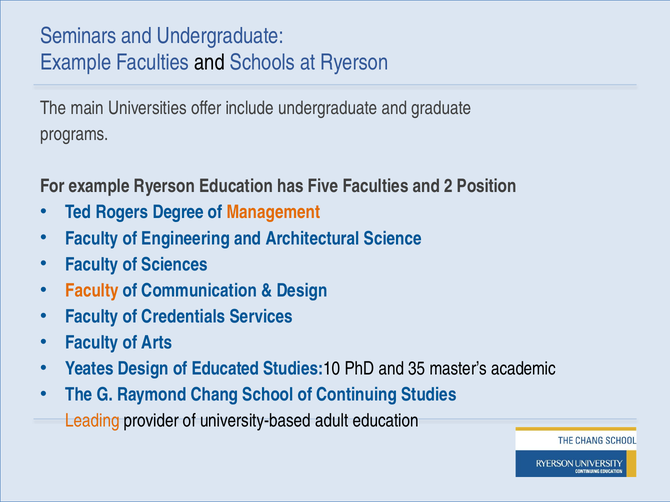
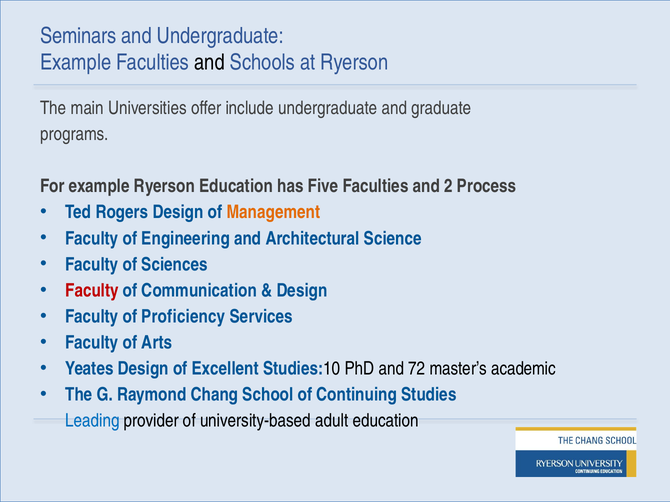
Position: Position -> Process
Rogers Degree: Degree -> Design
Faculty at (92, 291) colour: orange -> red
Credentials: Credentials -> Proficiency
Educated: Educated -> Excellent
35: 35 -> 72
Leading colour: orange -> blue
